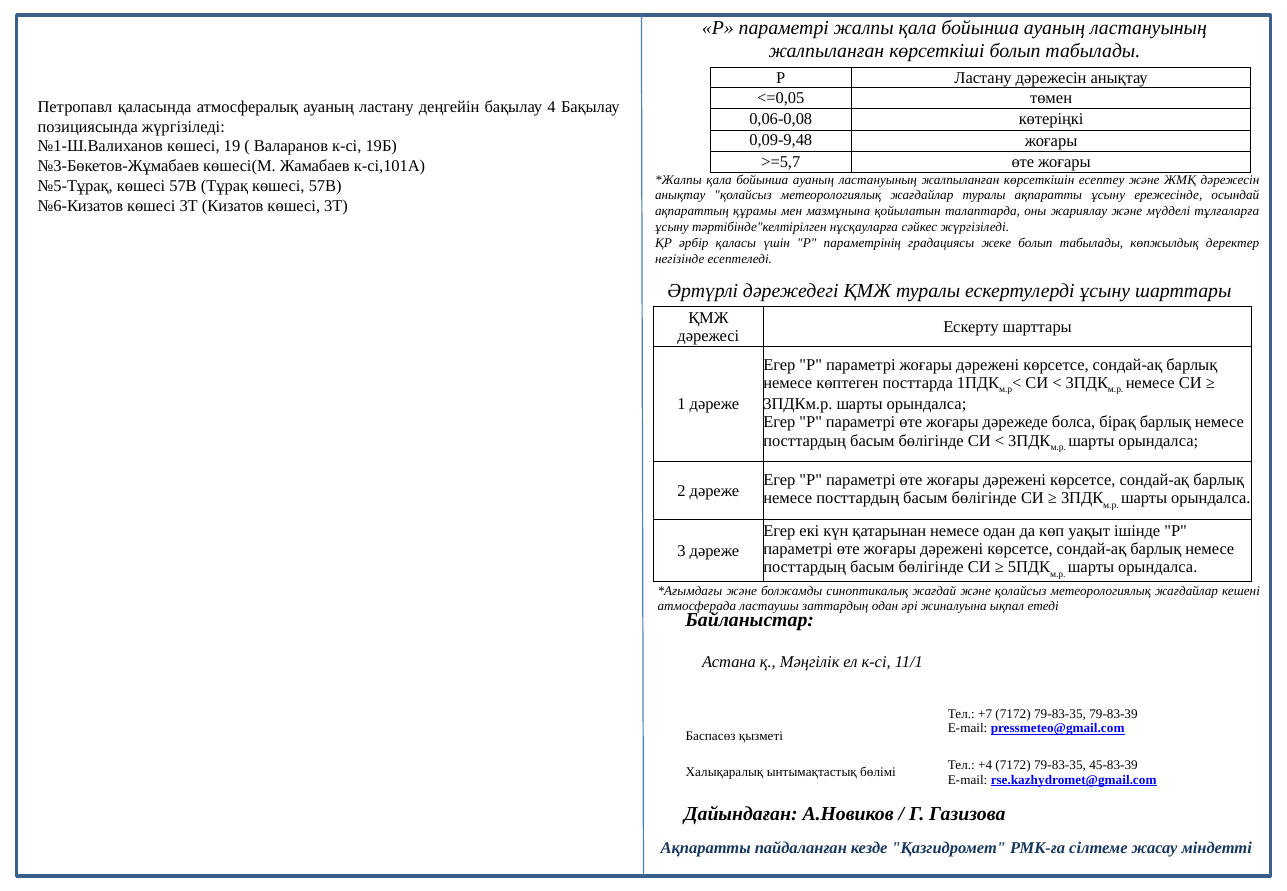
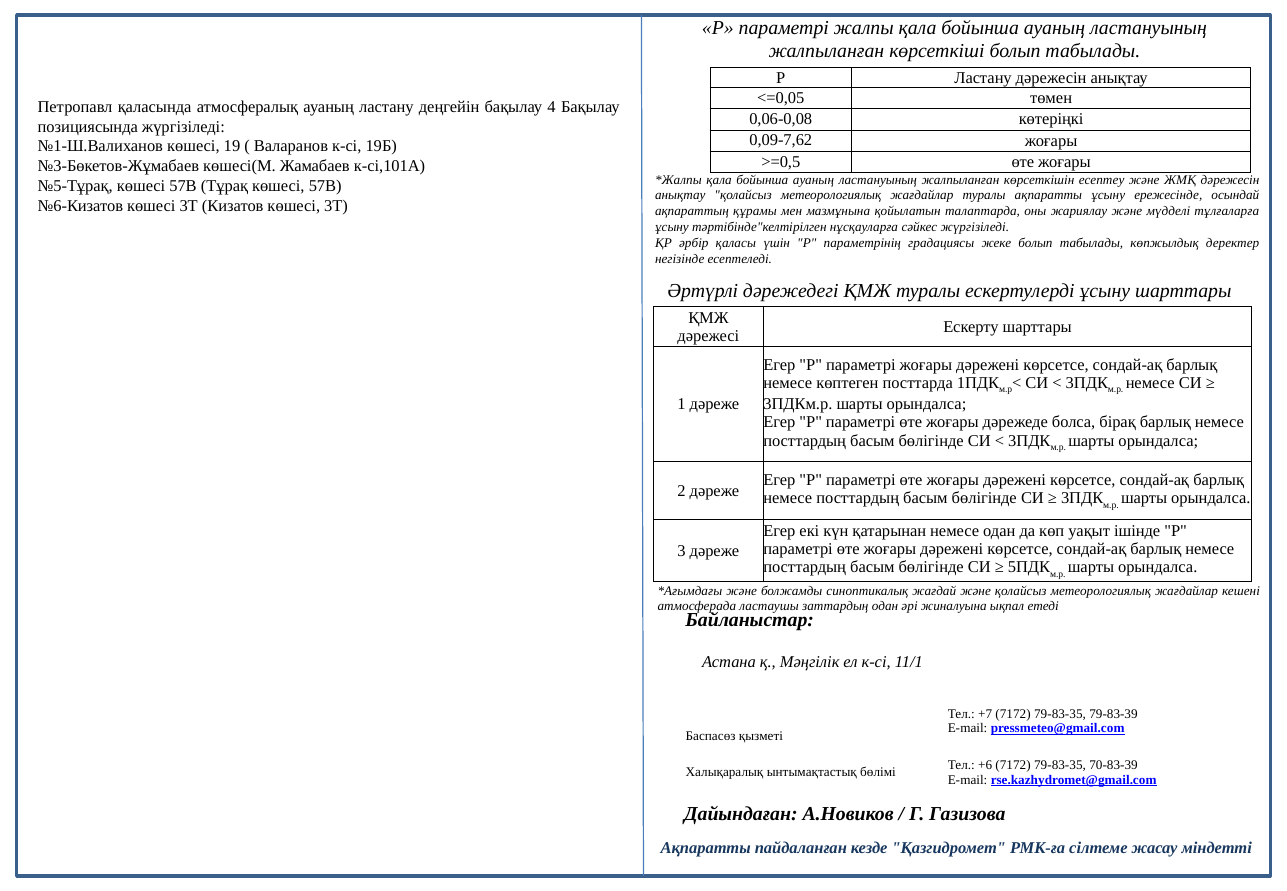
0,09-9,48: 0,09-9,48 -> 0,09-7,62
>=5,7: >=5,7 -> >=0,5
+4: +4 -> +6
45-83-39: 45-83-39 -> 70-83-39
